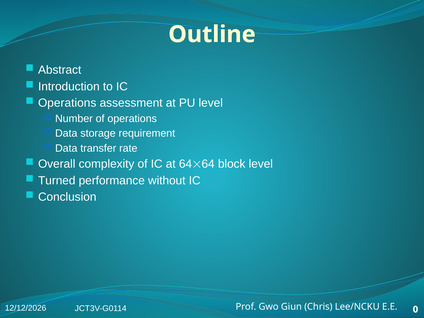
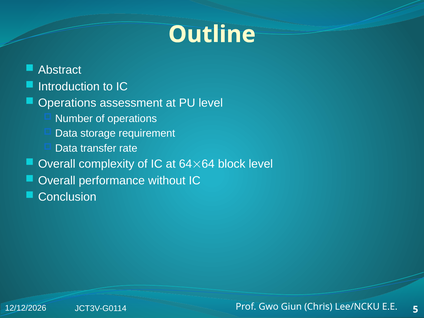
Turned at (57, 181): Turned -> Overall
0: 0 -> 5
